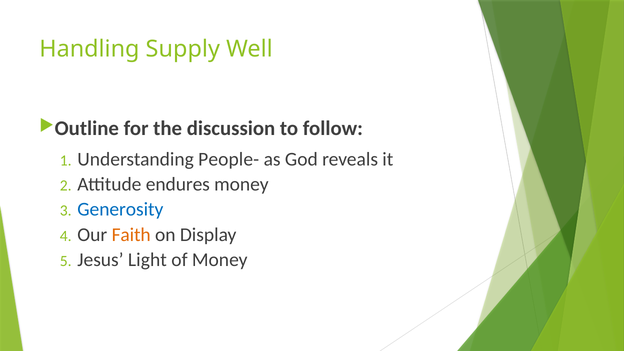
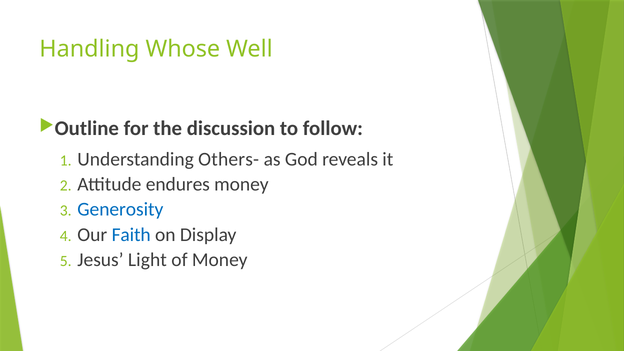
Supply: Supply -> Whose
People-: People- -> Others-
Faith colour: orange -> blue
